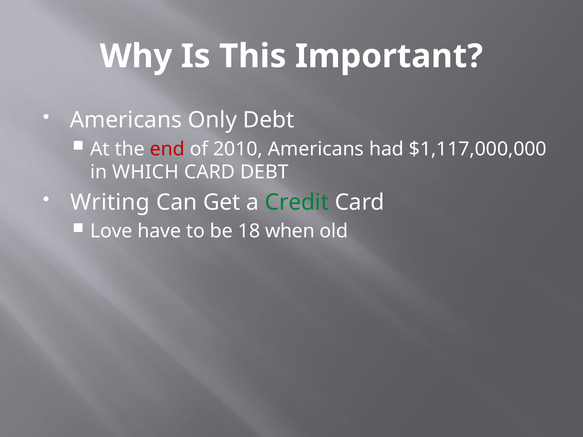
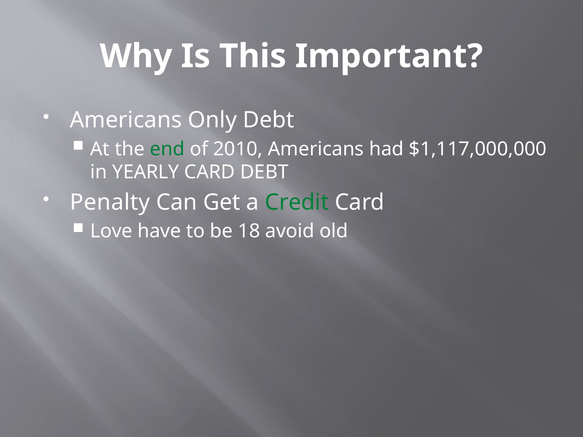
end colour: red -> green
WHICH: WHICH -> YEARLY
Writing: Writing -> Penalty
when: when -> avoid
